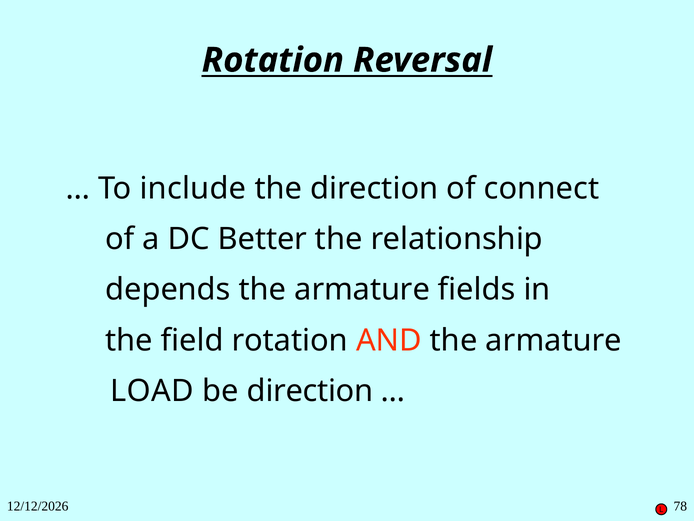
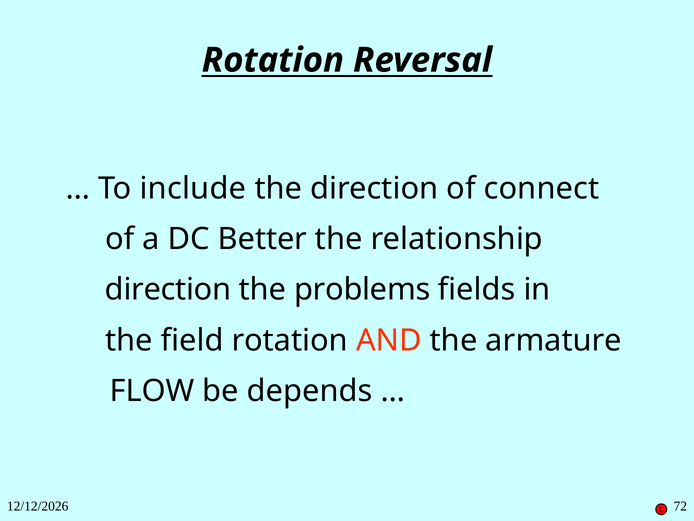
depends at (168, 290): depends -> direction
armature at (362, 290): armature -> problems
LOAD: LOAD -> FLOW
be direction: direction -> depends
78: 78 -> 72
